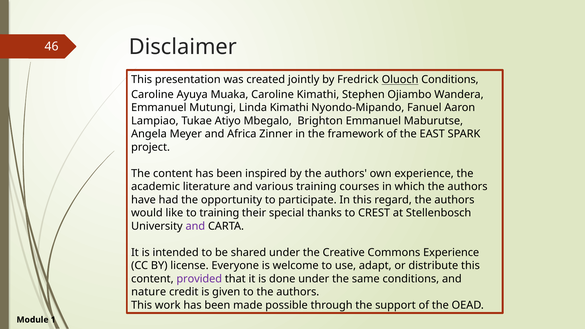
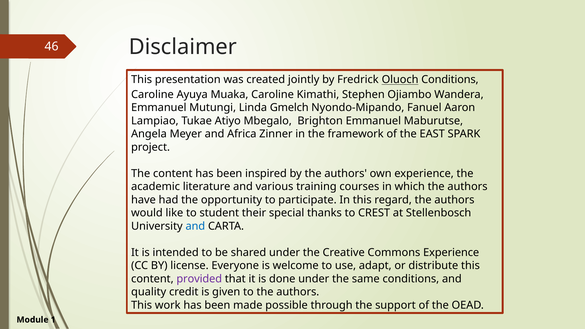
Linda Kimathi: Kimathi -> Gmelch
to training: training -> student
and at (195, 226) colour: purple -> blue
nature: nature -> quality
